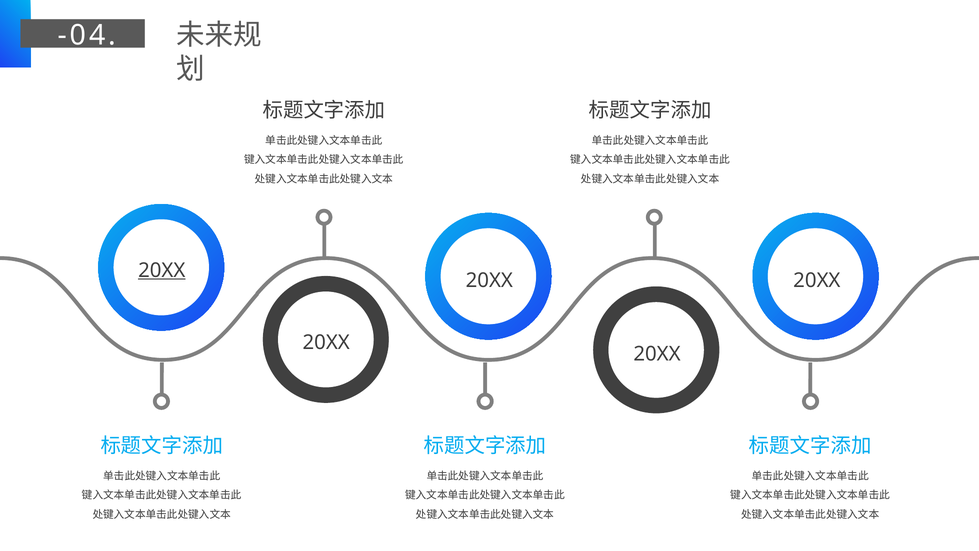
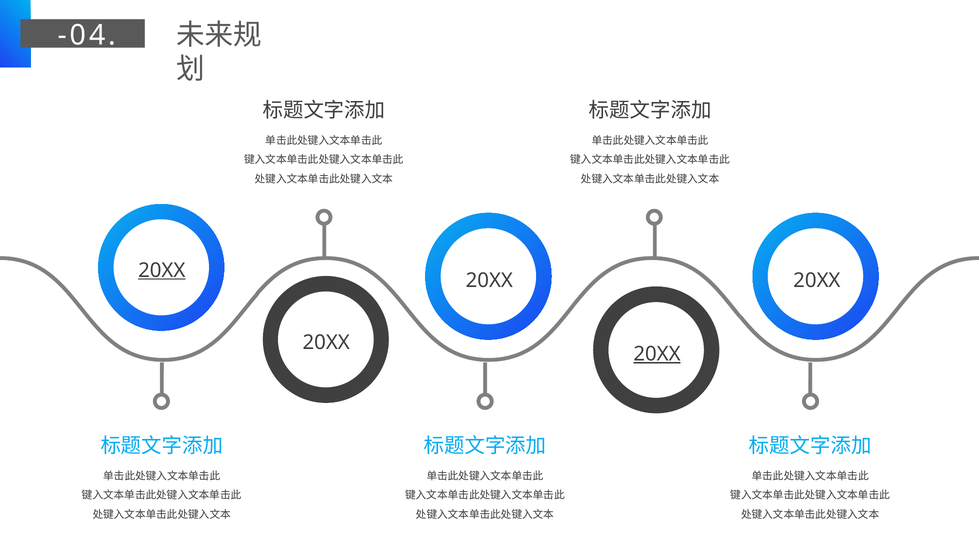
20XX at (657, 354) underline: none -> present
